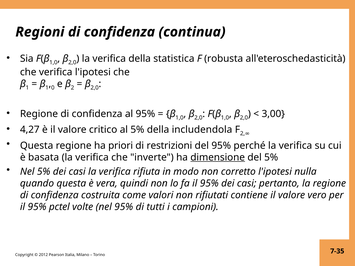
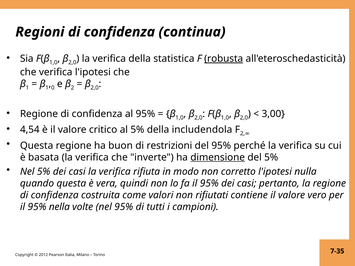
robusta underline: none -> present
4,27: 4,27 -> 4,54
priori: priori -> buon
pctel: pctel -> nella
